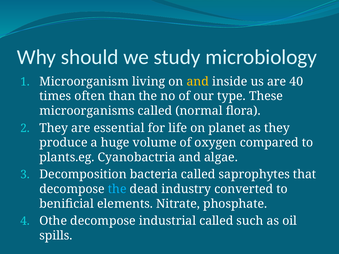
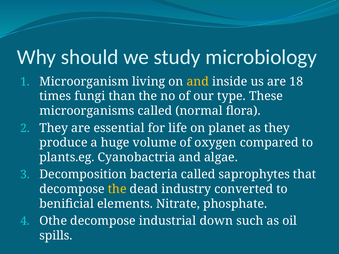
40: 40 -> 18
often: often -> fungi
the at (117, 189) colour: light blue -> yellow
industrial called: called -> down
